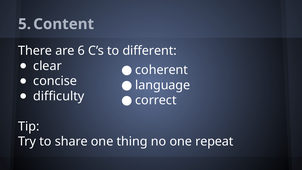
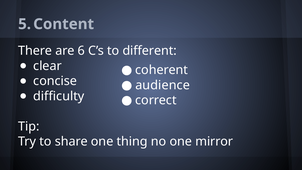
language: language -> audience
repeat: repeat -> mirror
